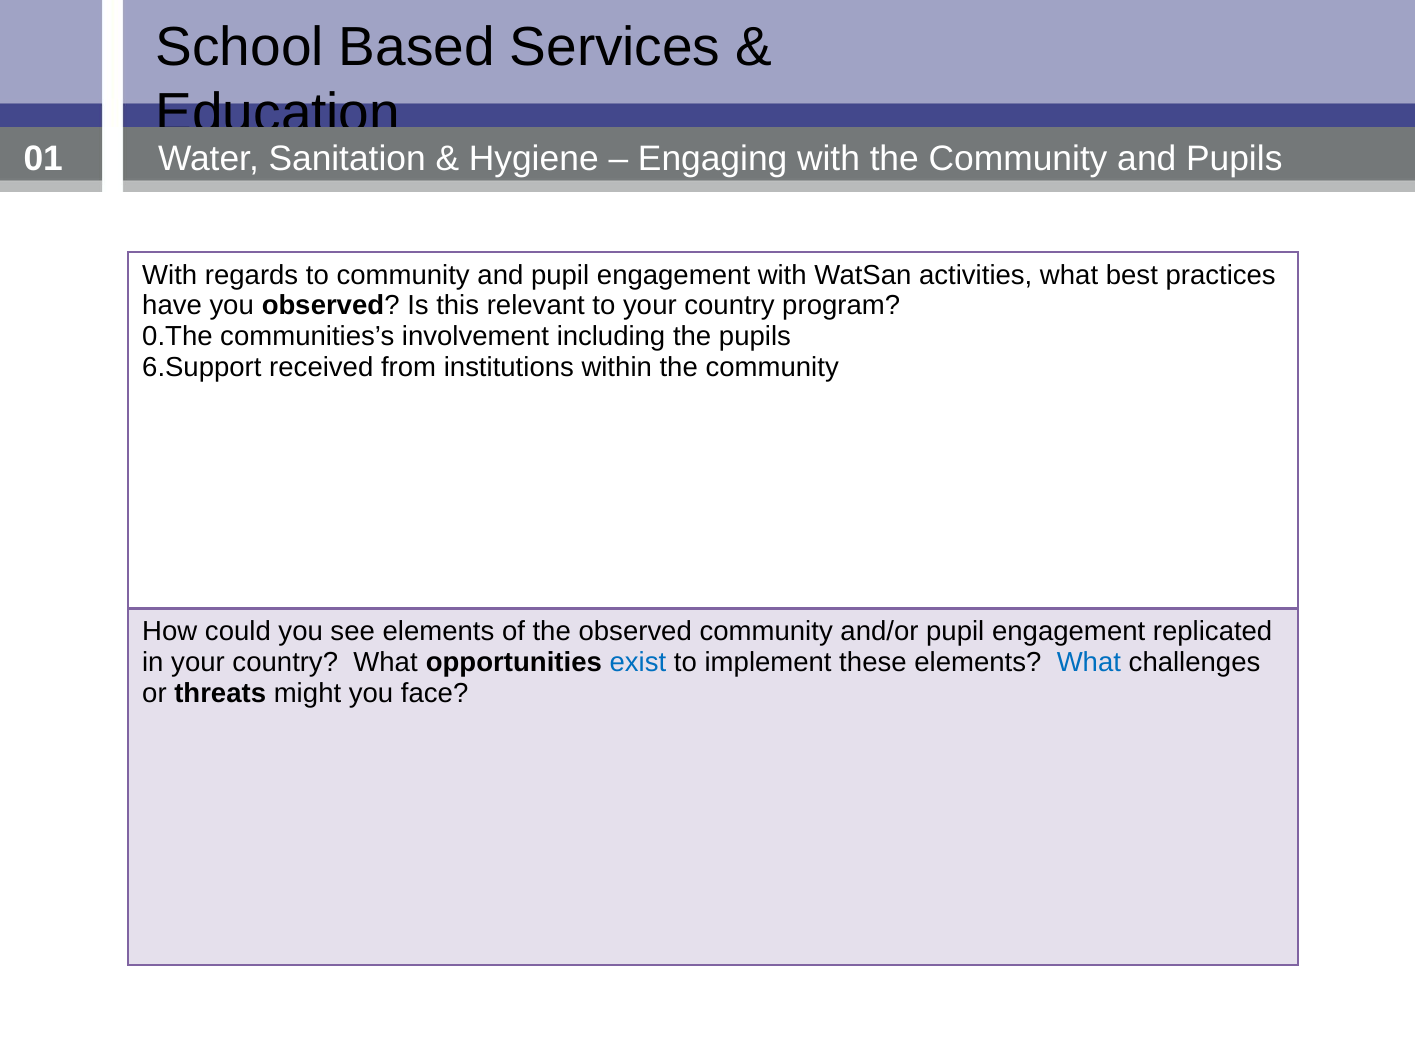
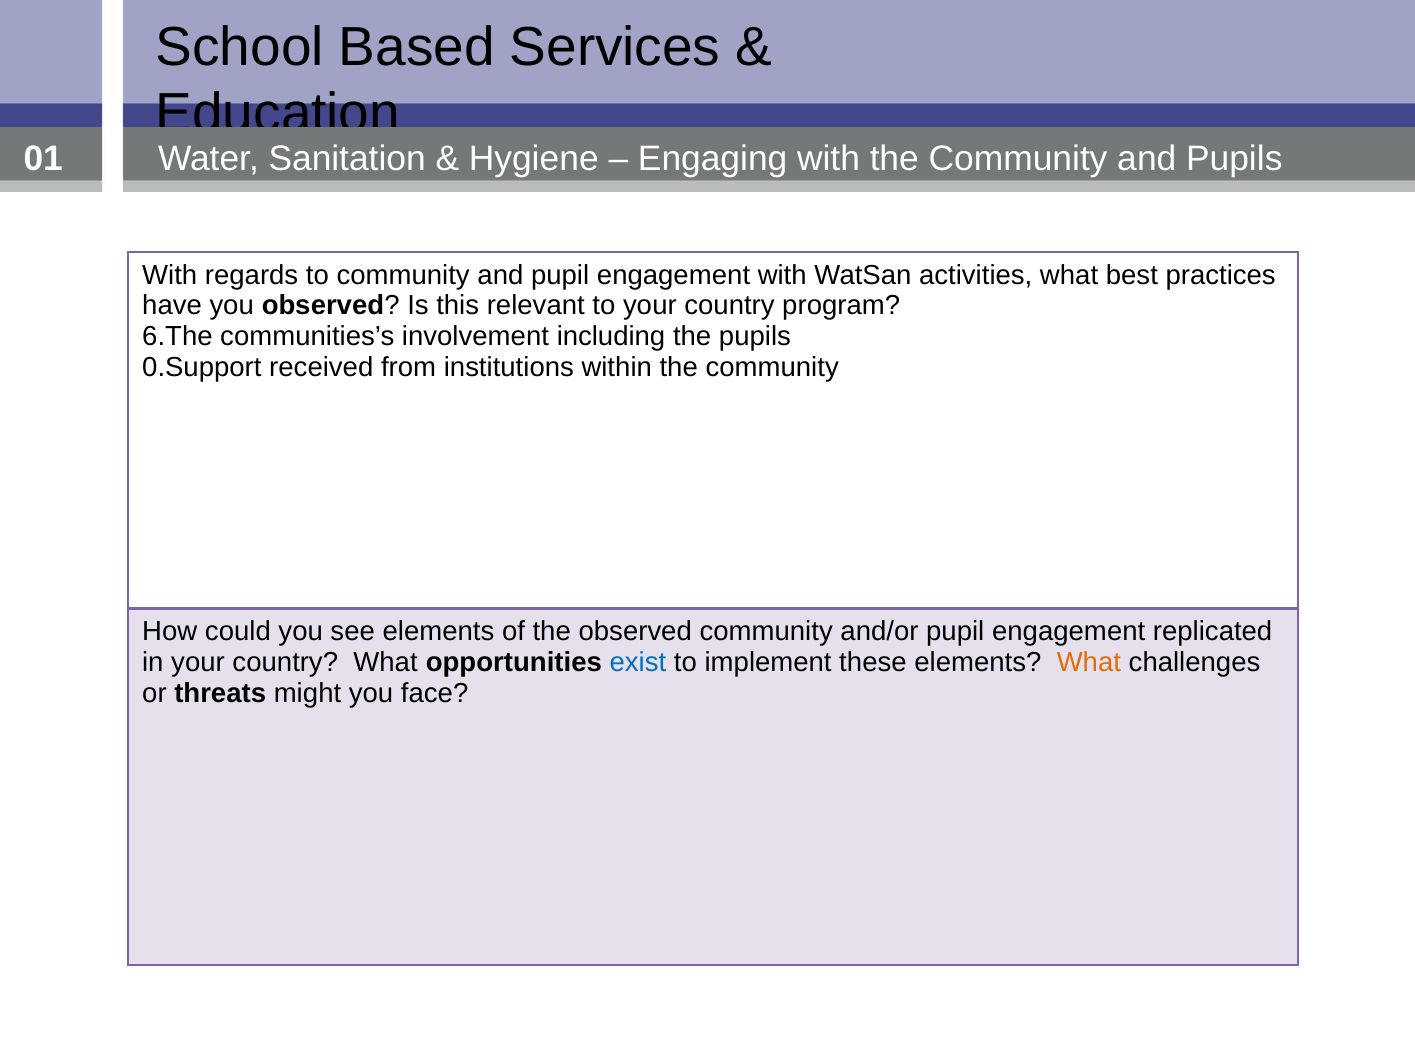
0.The: 0.The -> 6.The
6.Support: 6.Support -> 0.Support
What at (1089, 662) colour: blue -> orange
